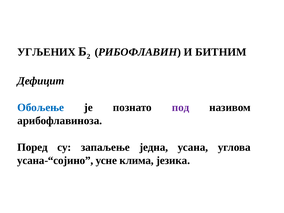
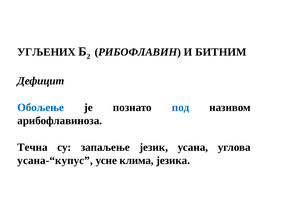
под colour: purple -> blue
Поред: Поред -> Течна
једна: једна -> језик
усана-“сојино: усана-“сојино -> усана-“купус
